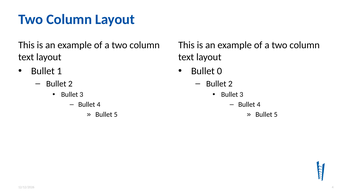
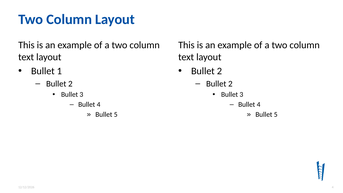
0 at (219, 71): 0 -> 2
